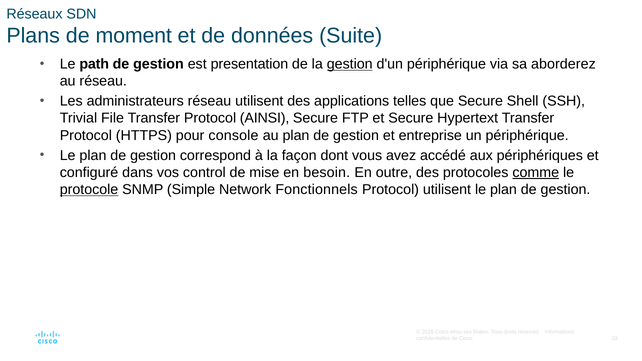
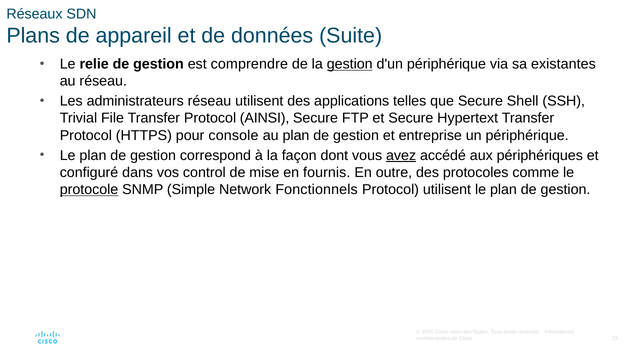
moment: moment -> appareil
path: path -> relie
presentation: presentation -> comprendre
aborderez: aborderez -> existantes
avez underline: none -> present
besoin: besoin -> fournis
comme underline: present -> none
